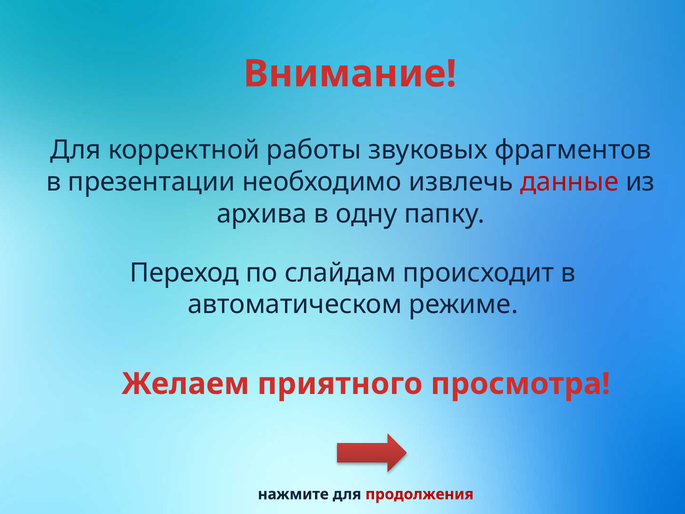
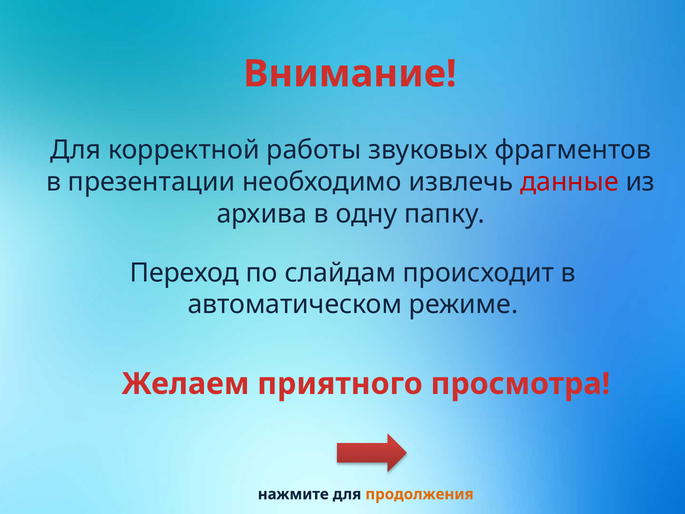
продолжения colour: red -> orange
